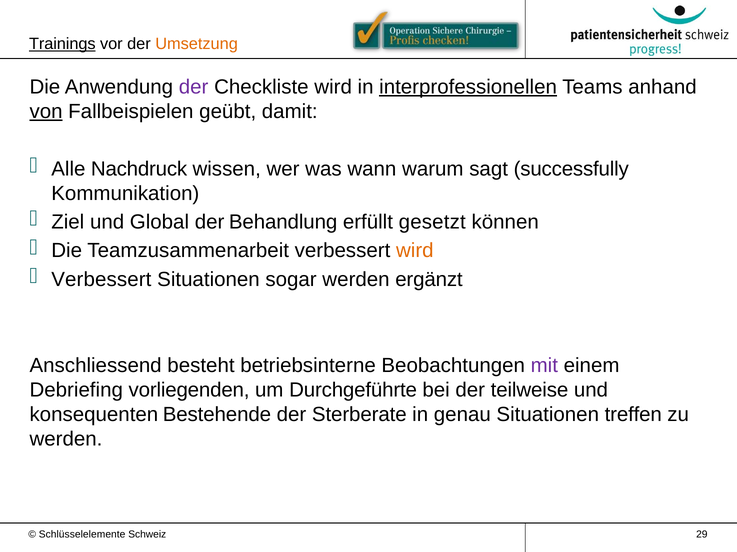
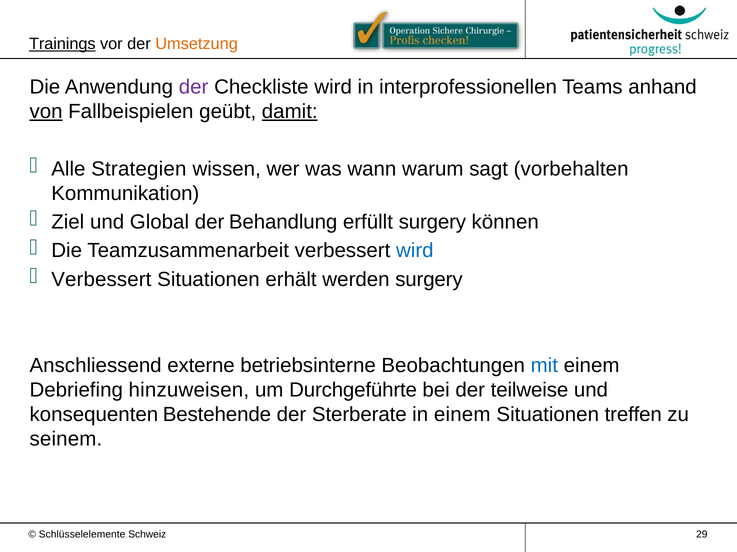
interprofessionellen underline: present -> none
damit underline: none -> present
Nachdruck: Nachdruck -> Strategien
successfully: successfully -> vorbehalten
erfüllt gesetzt: gesetzt -> surgery
wird at (415, 251) colour: orange -> blue
sogar: sogar -> erhält
werden ergänzt: ergänzt -> surgery
besteht: besteht -> externe
mit colour: purple -> blue
vorliegenden: vorliegenden -> hinzuweisen
in genau: genau -> einem
werden at (66, 440): werden -> seinem
